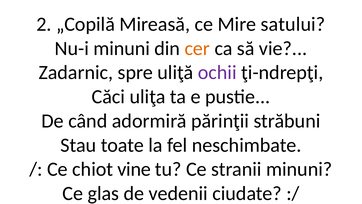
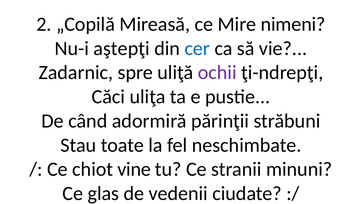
satului: satului -> nimeni
Nu-i minuni: minuni -> aştepţi
cer colour: orange -> blue
